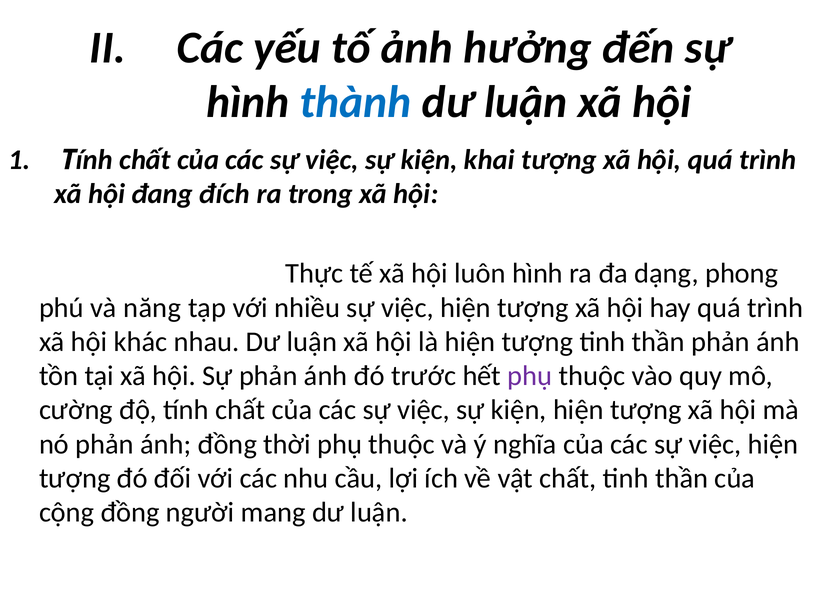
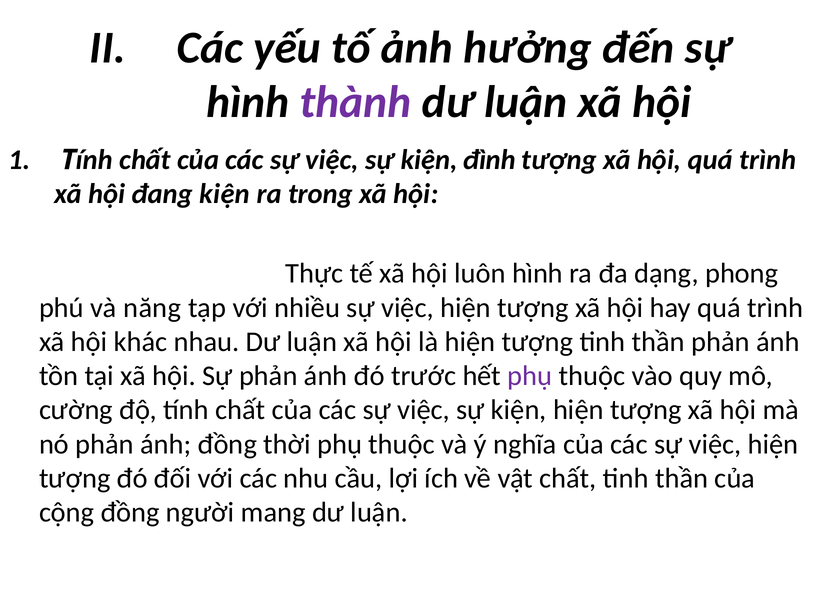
thành colour: blue -> purple
khai: khai -> đình
đang đích: đích -> kiện
